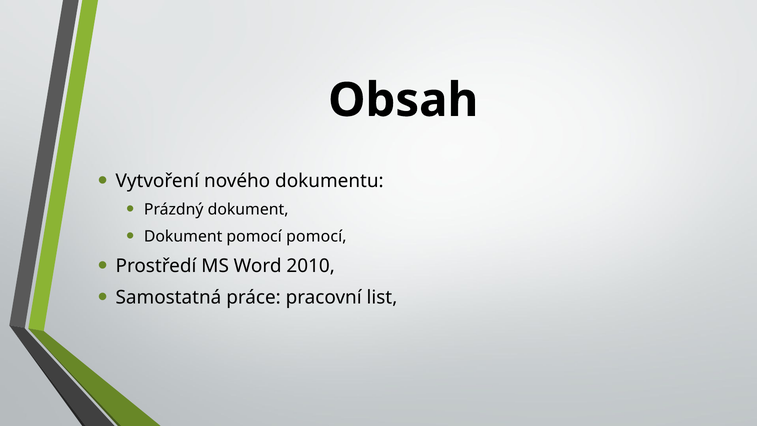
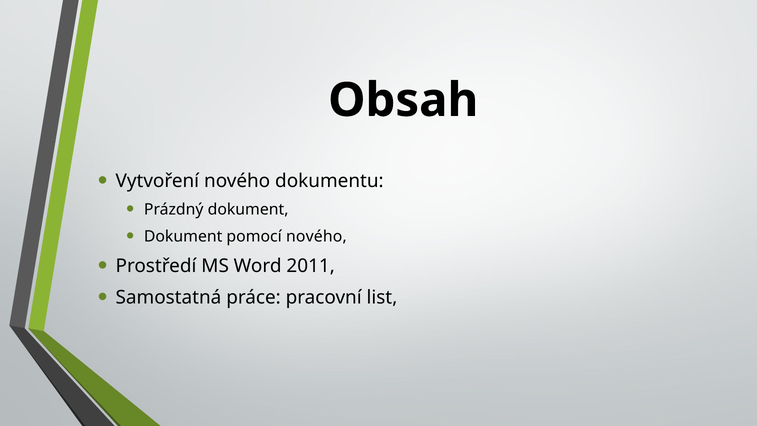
pomocí pomocí: pomocí -> nového
2010: 2010 -> 2011
